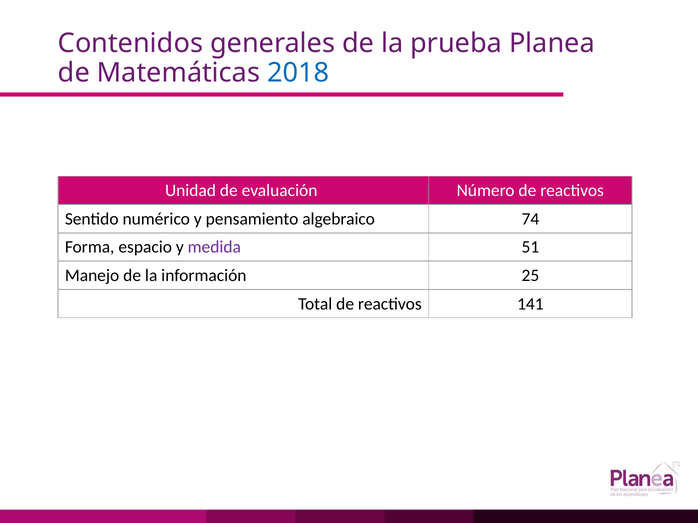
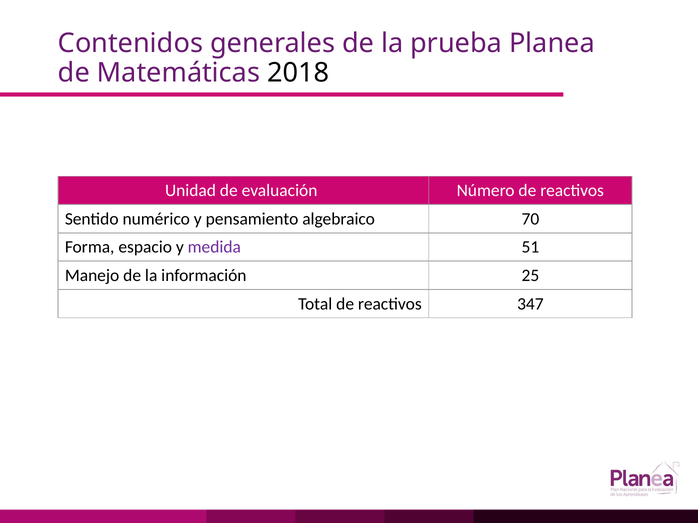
2018 colour: blue -> black
74: 74 -> 70
141: 141 -> 347
